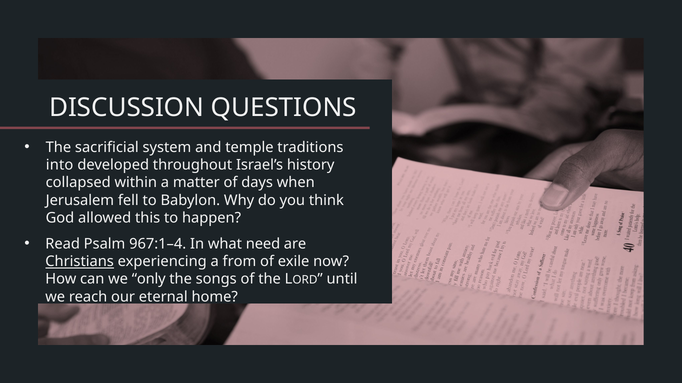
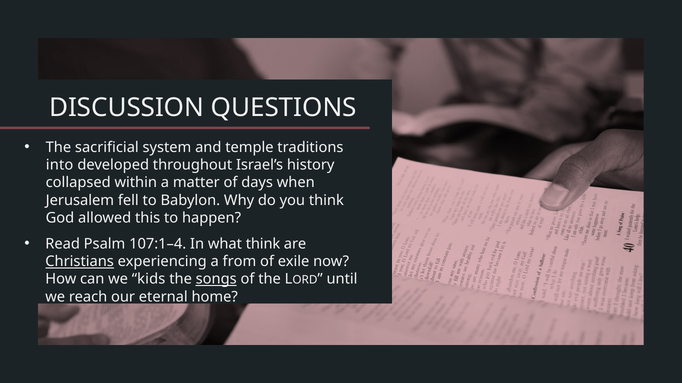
967:1–4: 967:1–4 -> 107:1–4
what need: need -> think
only: only -> kids
songs underline: none -> present
